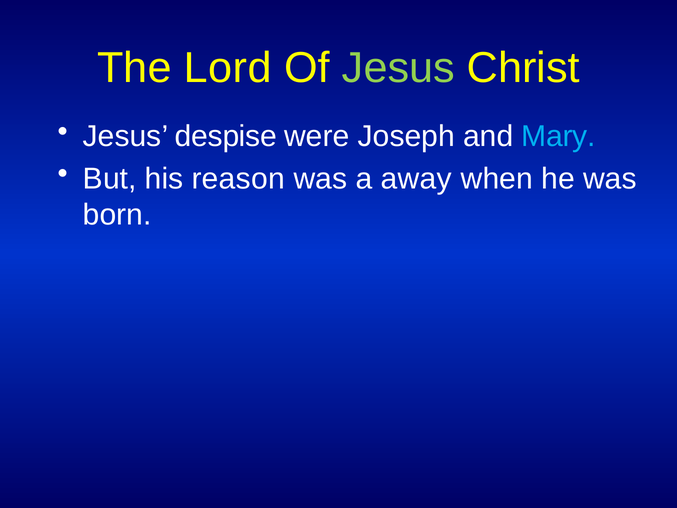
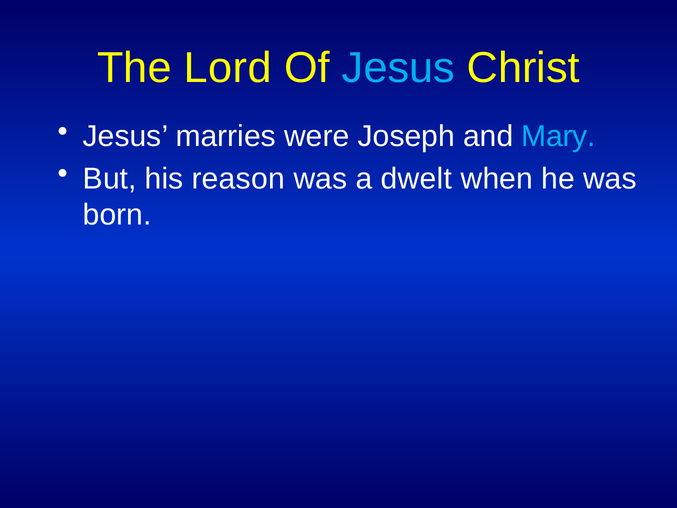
Jesus at (398, 68) colour: light green -> light blue
despise: despise -> marries
away: away -> dwelt
